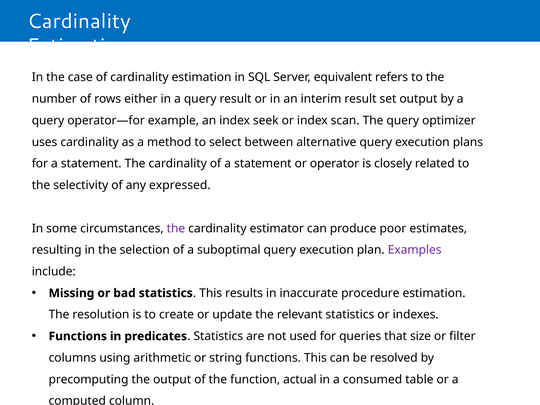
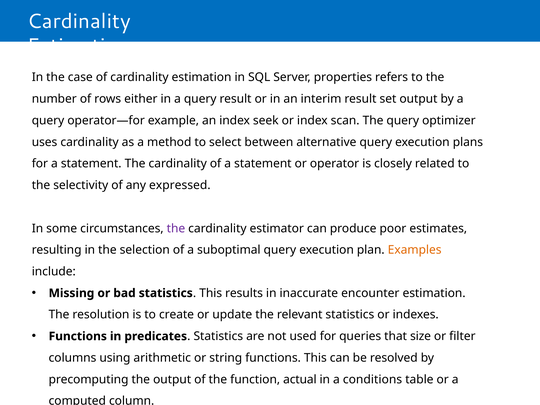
equivalent: equivalent -> properties
Examples colour: purple -> orange
procedure: procedure -> encounter
consumed: consumed -> conditions
